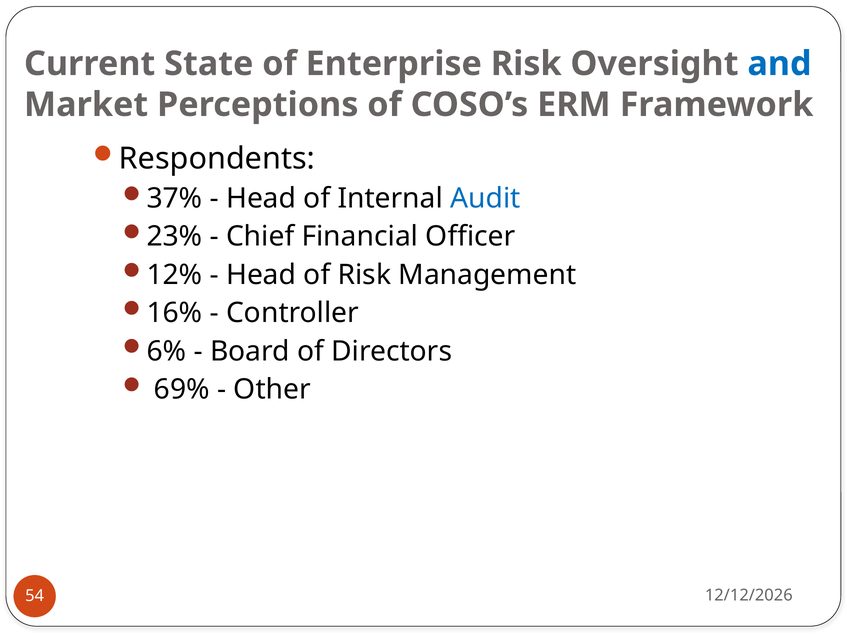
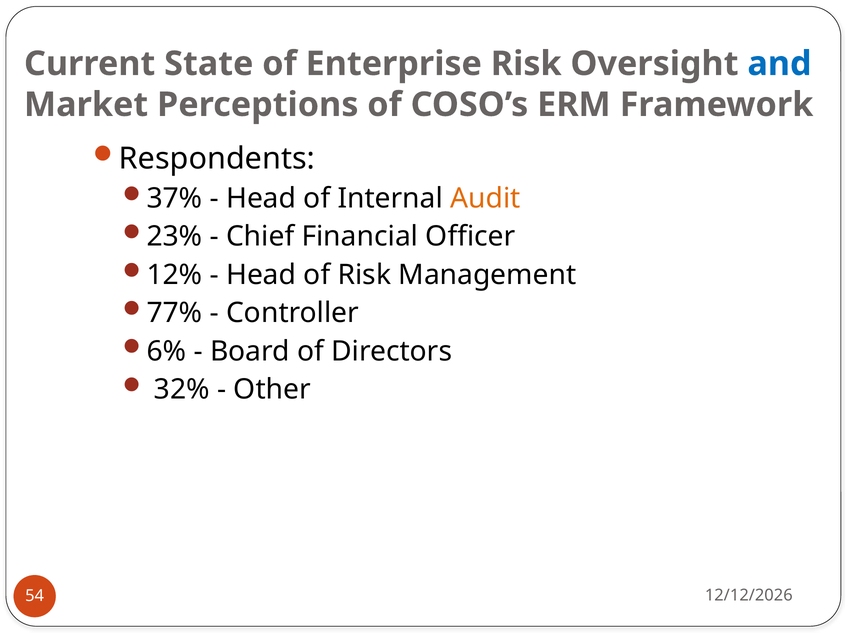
Audit colour: blue -> orange
16%: 16% -> 77%
69%: 69% -> 32%
